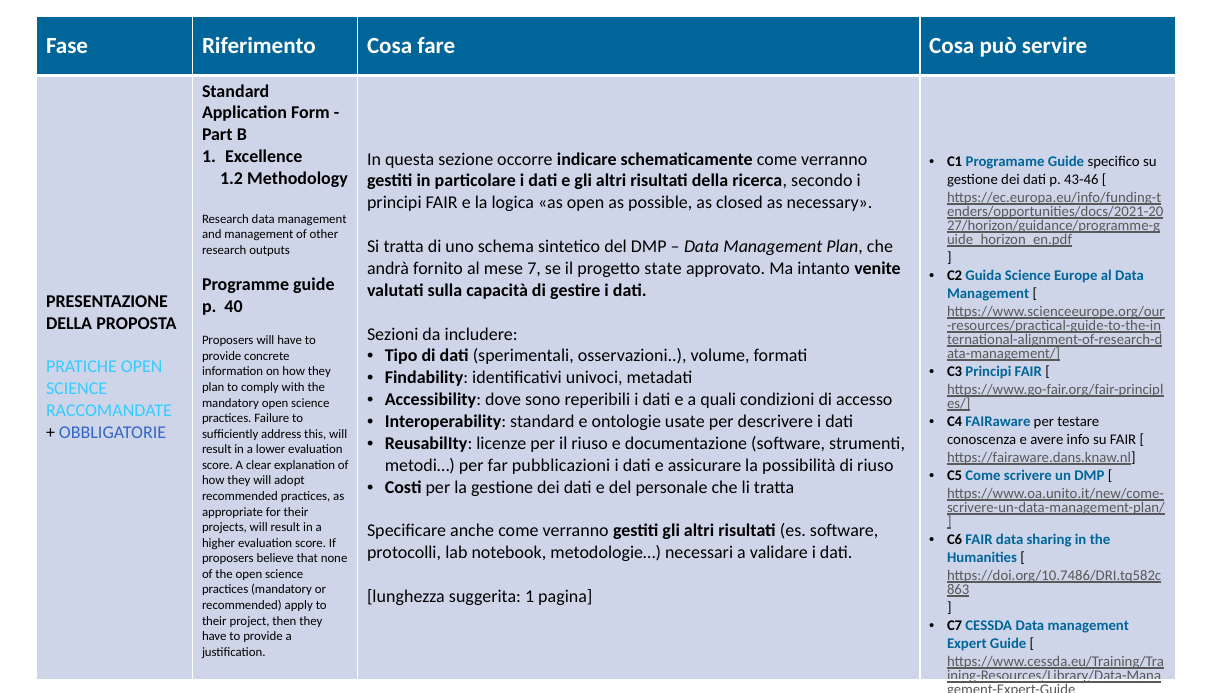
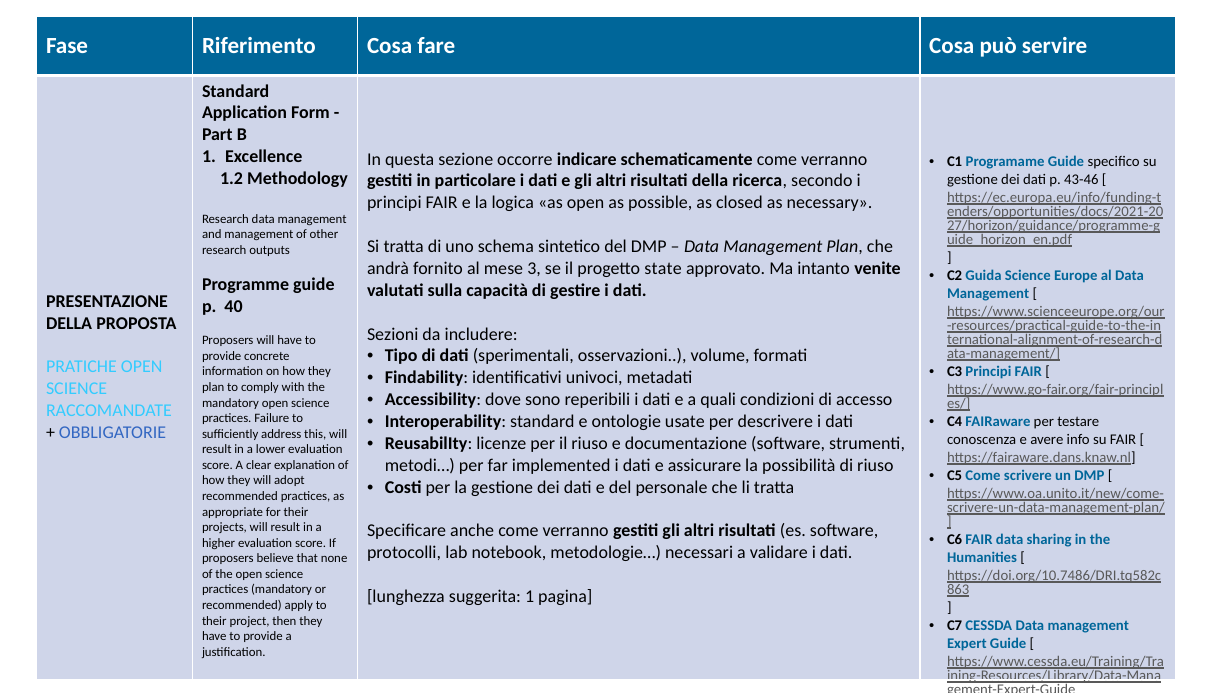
7: 7 -> 3
pubblicazioni: pubblicazioni -> implemented
